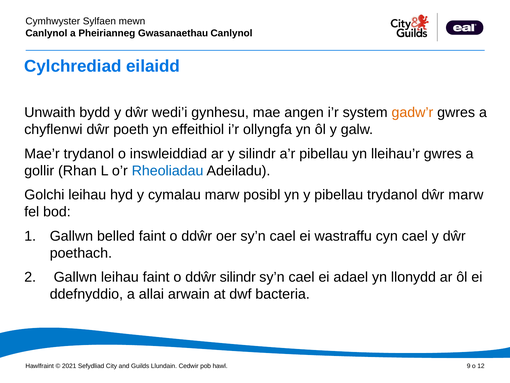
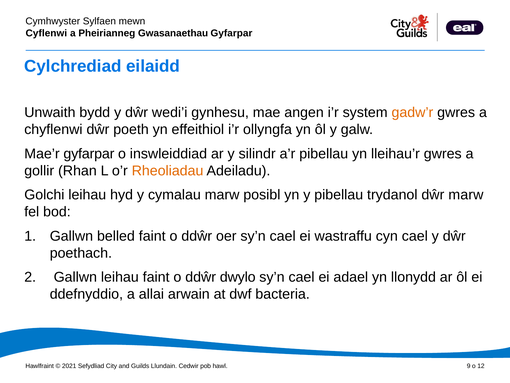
Canlynol at (46, 33): Canlynol -> Cyflenwi
Canlynol at (232, 33): Canlynol -> Gyfarpar
Mae’r trydanol: trydanol -> gyfarpar
Rheoliadau colour: blue -> orange
ddŵr silindr: silindr -> dwylo
